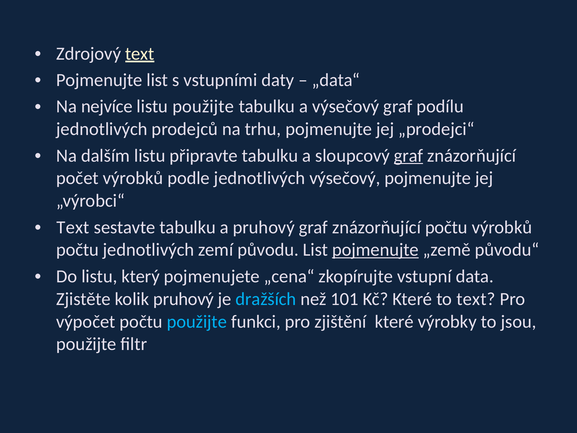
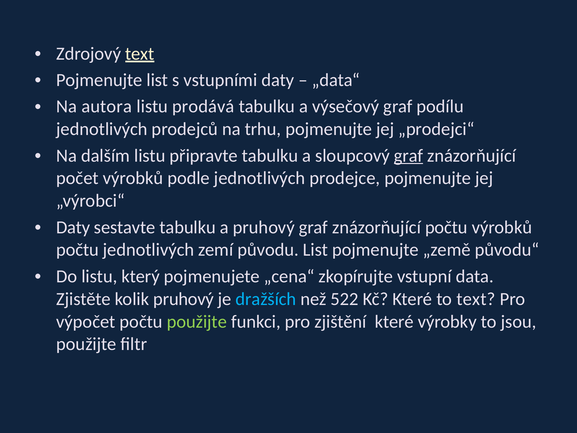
nejvíce: nejvíce -> autora
listu použijte: použijte -> prodává
jednotlivých výsečový: výsečový -> prodejce
Text at (73, 227): Text -> Daty
pojmenujte at (375, 250) underline: present -> none
101: 101 -> 522
použijte at (197, 321) colour: light blue -> light green
